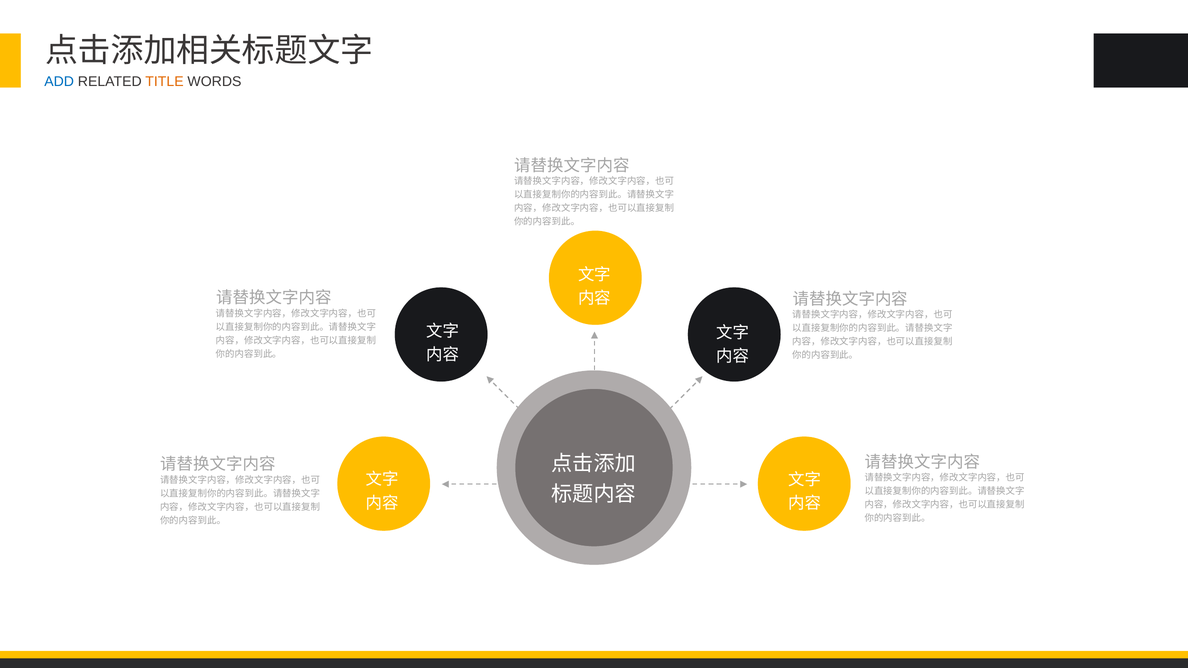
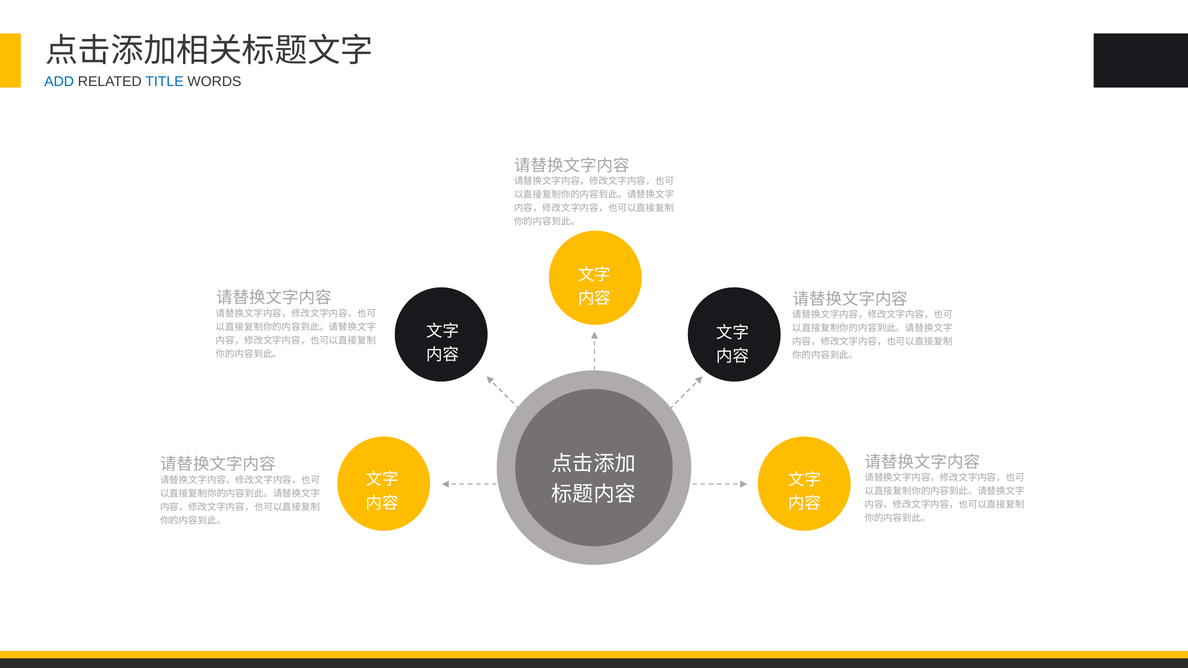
TITLE colour: orange -> blue
